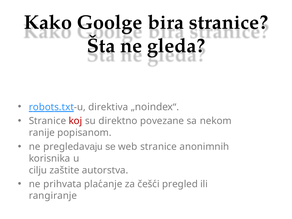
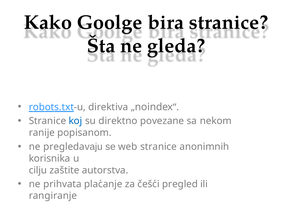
koj colour: red -> blue
